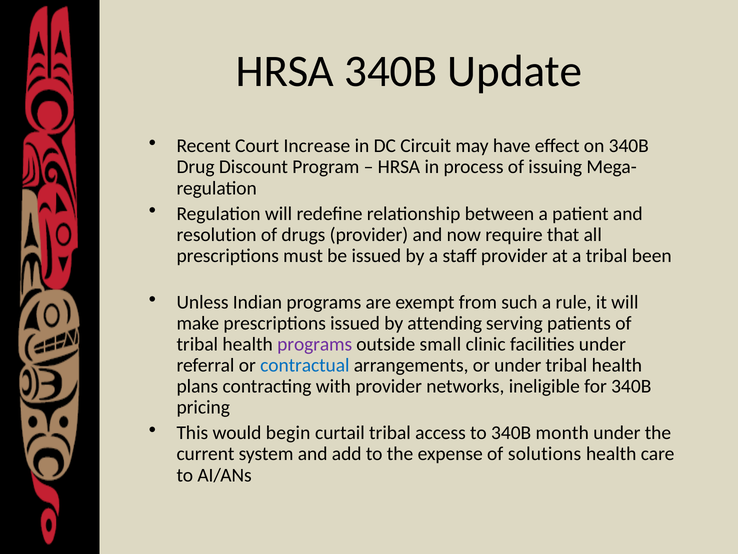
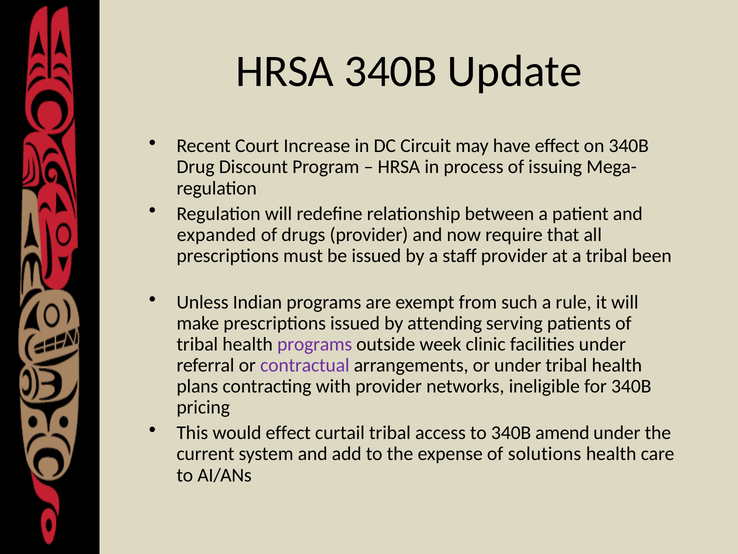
resolution: resolution -> expanded
small: small -> week
contractual colour: blue -> purple
would begin: begin -> effect
month: month -> amend
